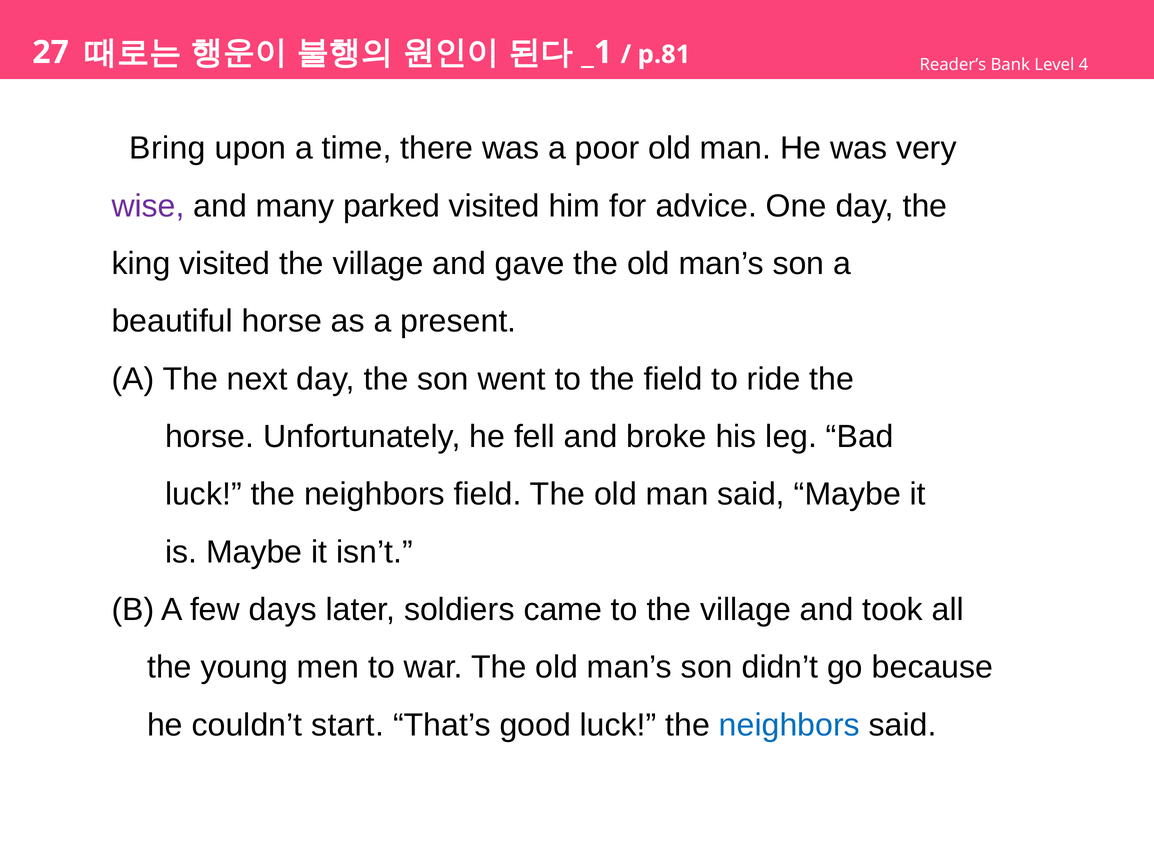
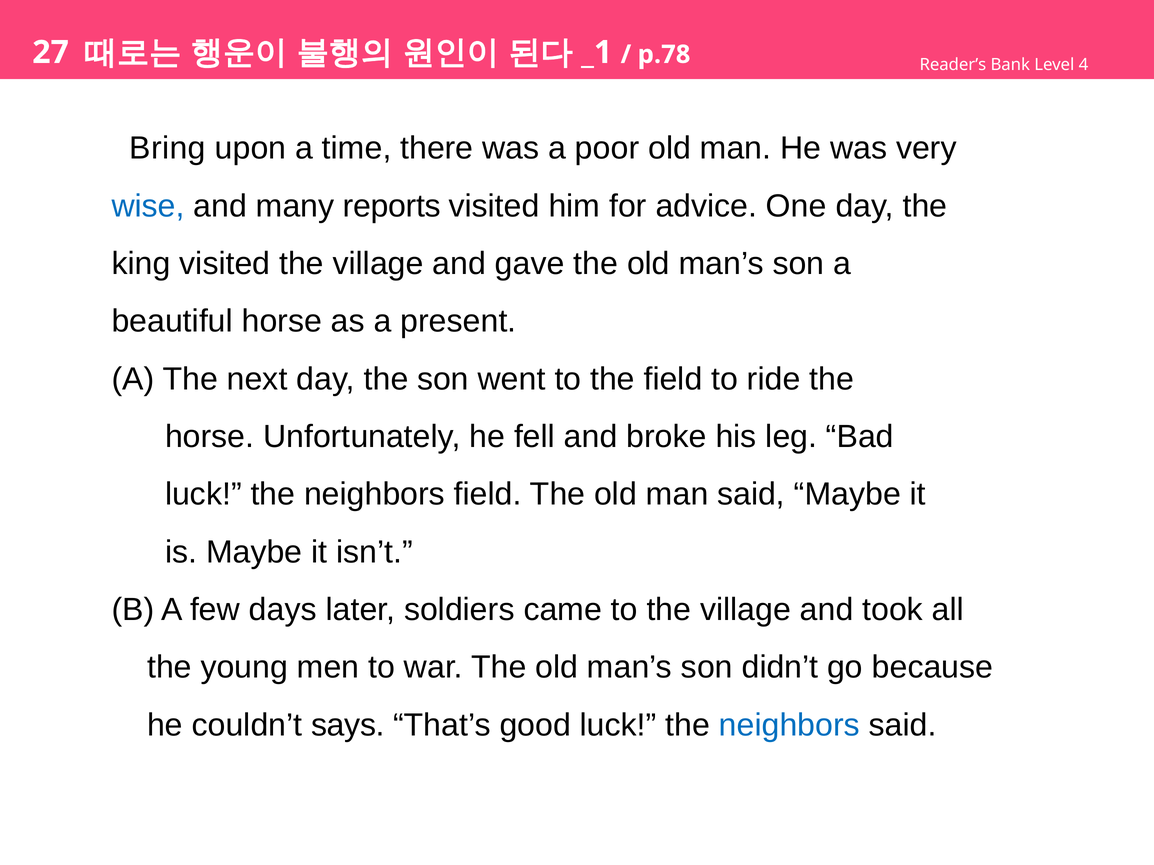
p.81: p.81 -> p.78
wise colour: purple -> blue
parked: parked -> reports
start: start -> says
